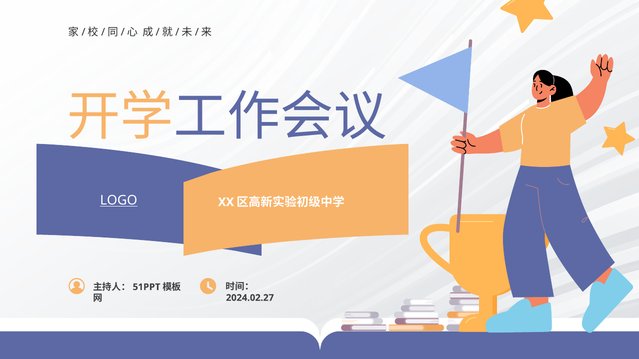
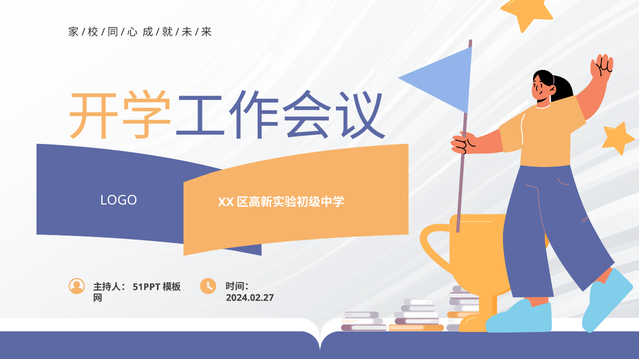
LOGO underline: present -> none
